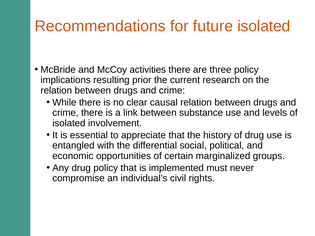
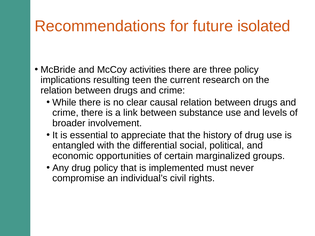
prior: prior -> teen
isolated at (69, 123): isolated -> broader
